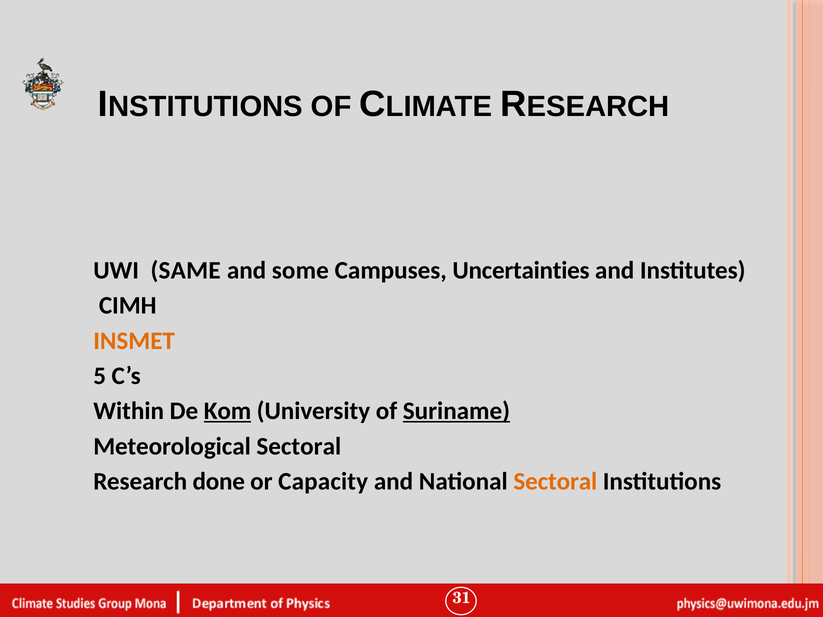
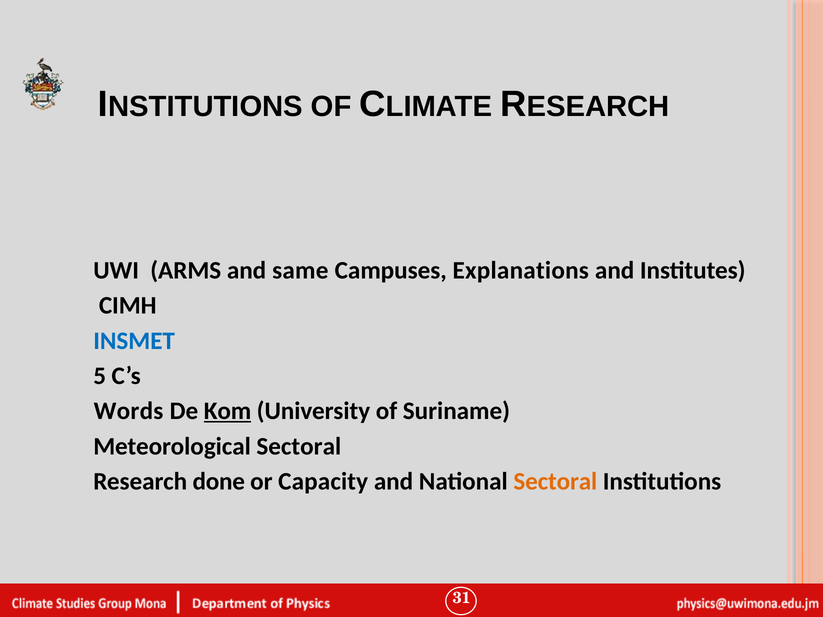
SAME: SAME -> ARMS
some: some -> same
Uncertainties: Uncertainties -> Explanations
INSMET colour: orange -> blue
Within: Within -> Words
Suriname underline: present -> none
